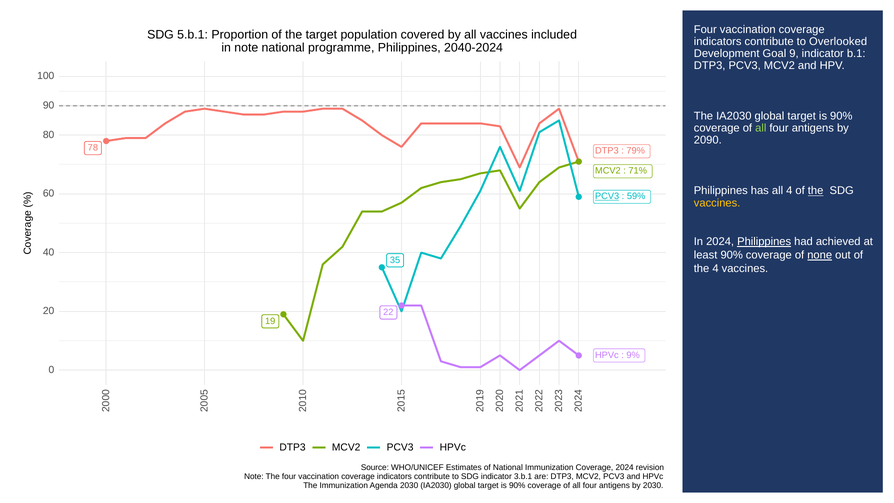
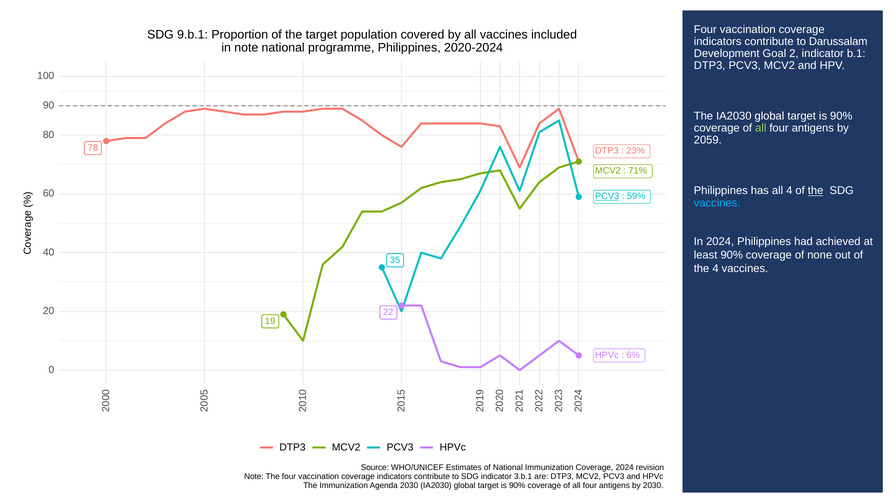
5.b.1: 5.b.1 -> 9.b.1
Overlooked: Overlooked -> Darussalam
2040-2024: 2040-2024 -> 2020-2024
Goal 9: 9 -> 2
2090: 2090 -> 2059
79%: 79% -> 23%
vaccines at (717, 203) colour: yellow -> light blue
Philippines at (764, 242) underline: present -> none
none underline: present -> none
9%: 9% -> 6%
